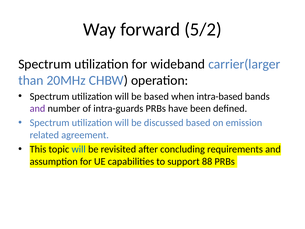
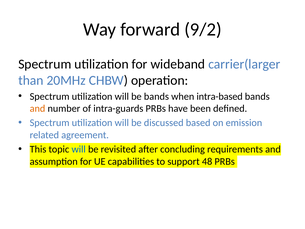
5/2: 5/2 -> 9/2
be based: based -> bands
and at (38, 109) colour: purple -> orange
88: 88 -> 48
